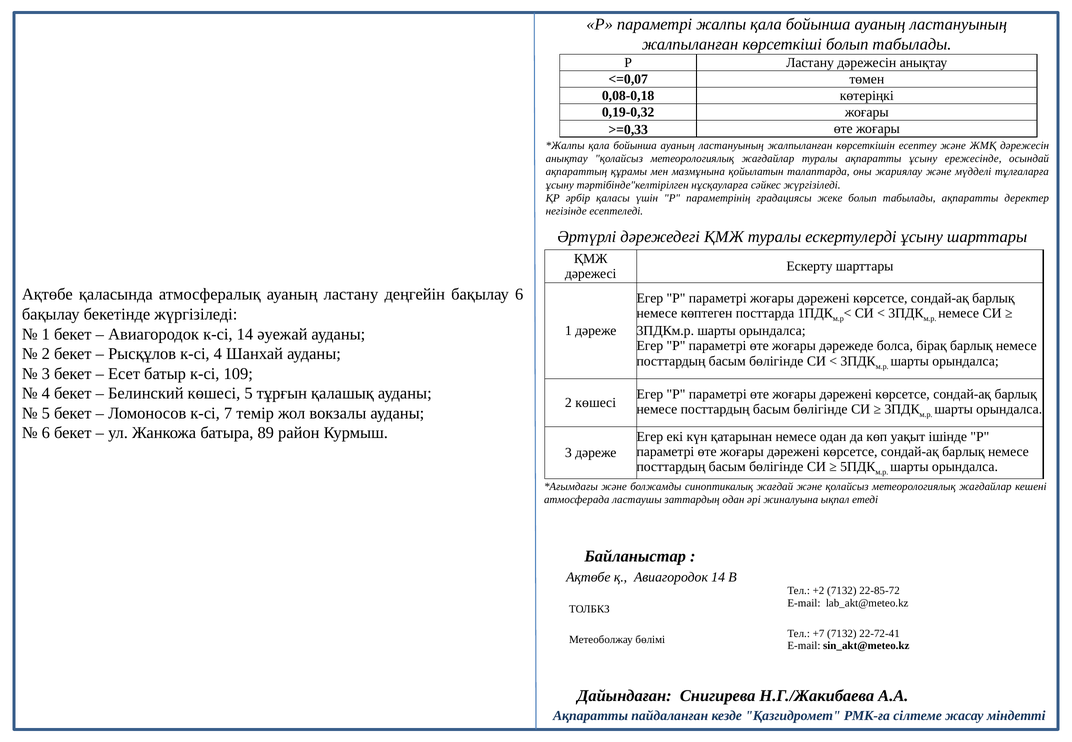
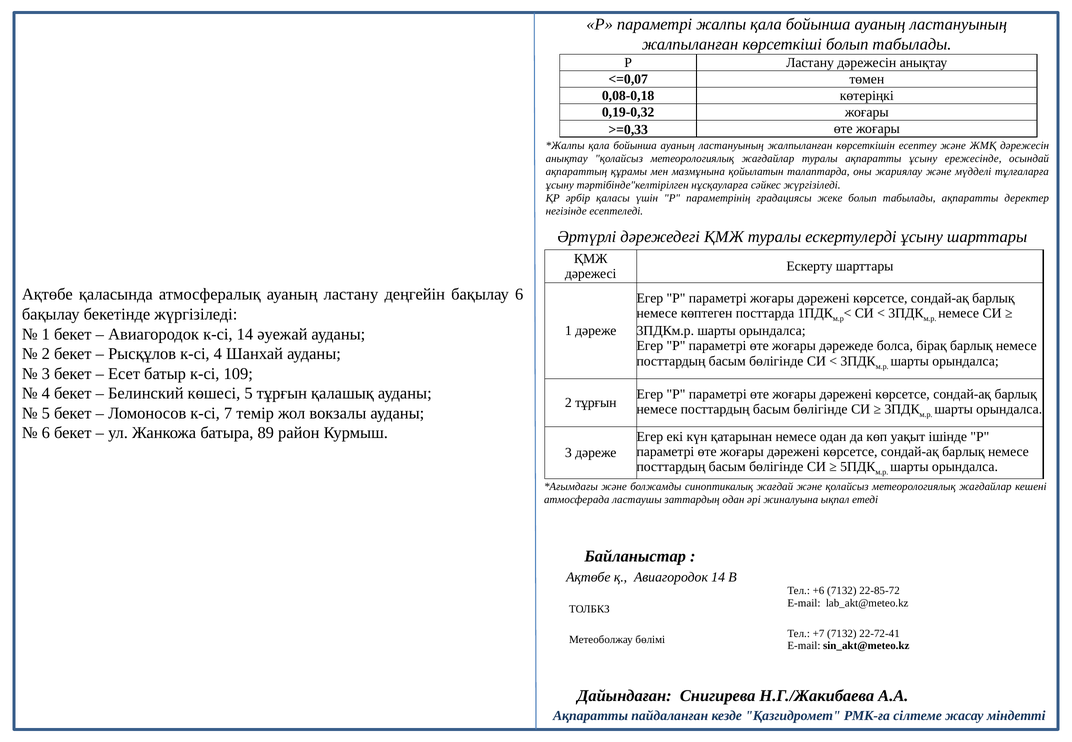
2 көшесі: көшесі -> тұрғын
+2: +2 -> +6
